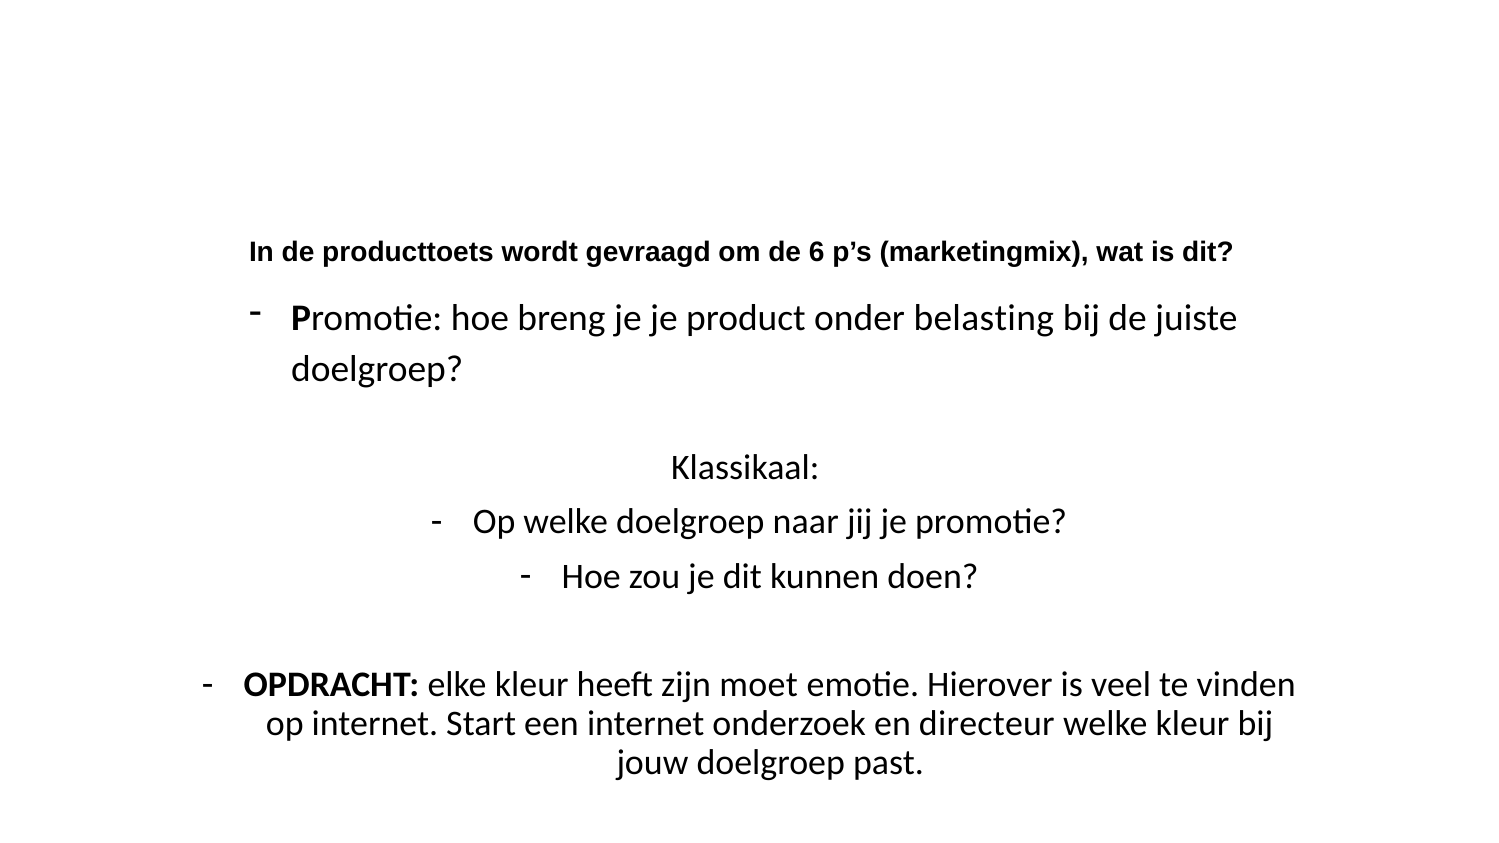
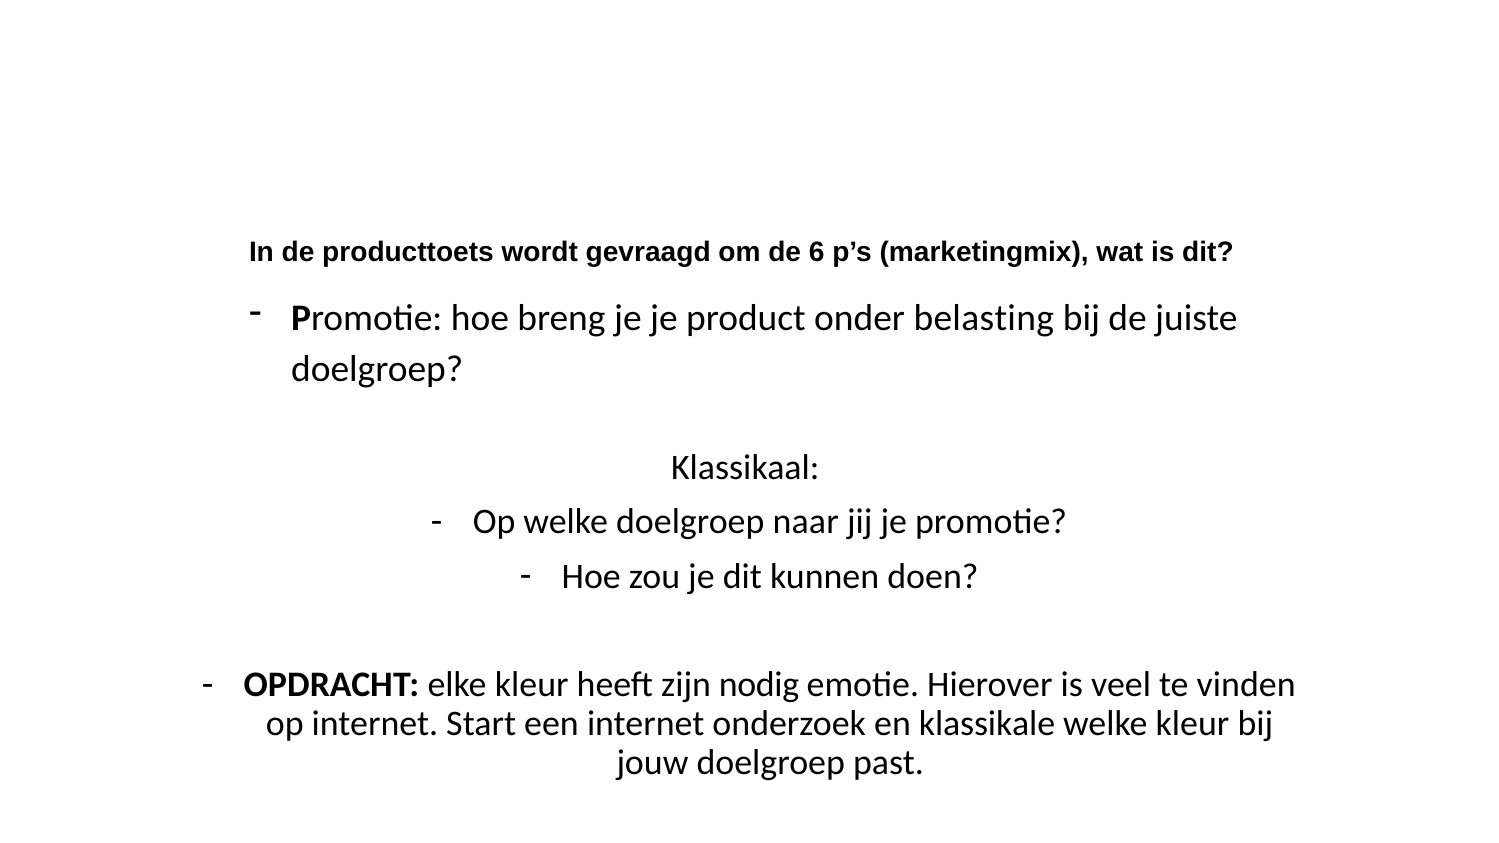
moet: moet -> nodig
directeur: directeur -> klassikale
